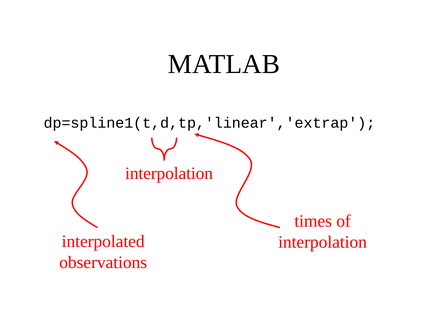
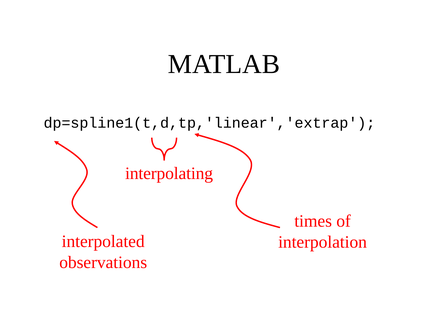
interpolation at (169, 173): interpolation -> interpolating
